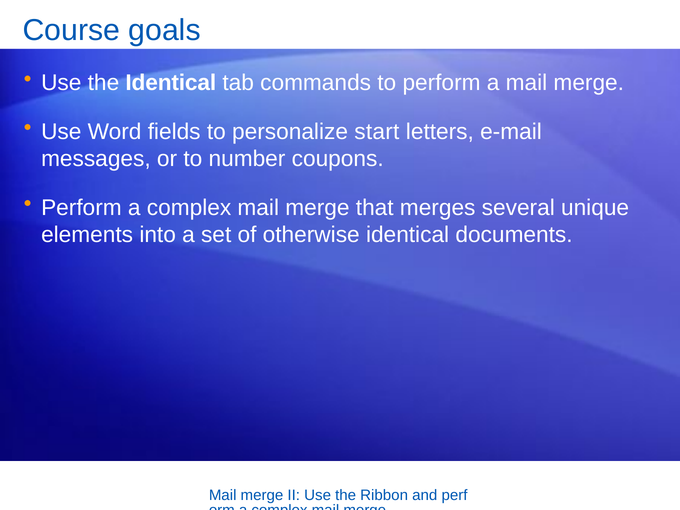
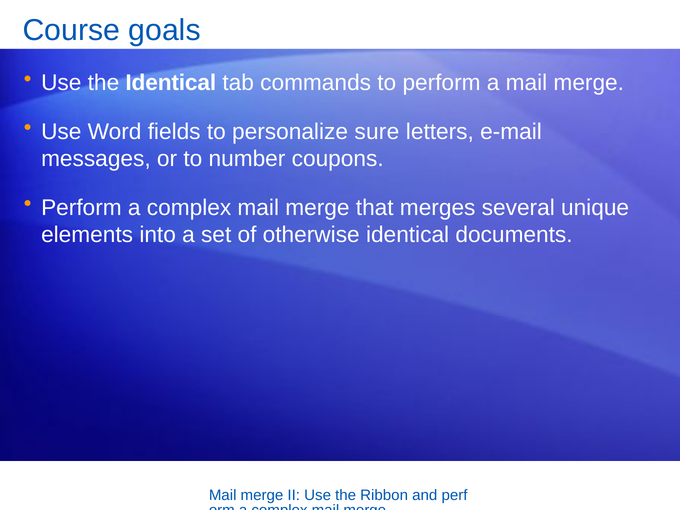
start: start -> sure
